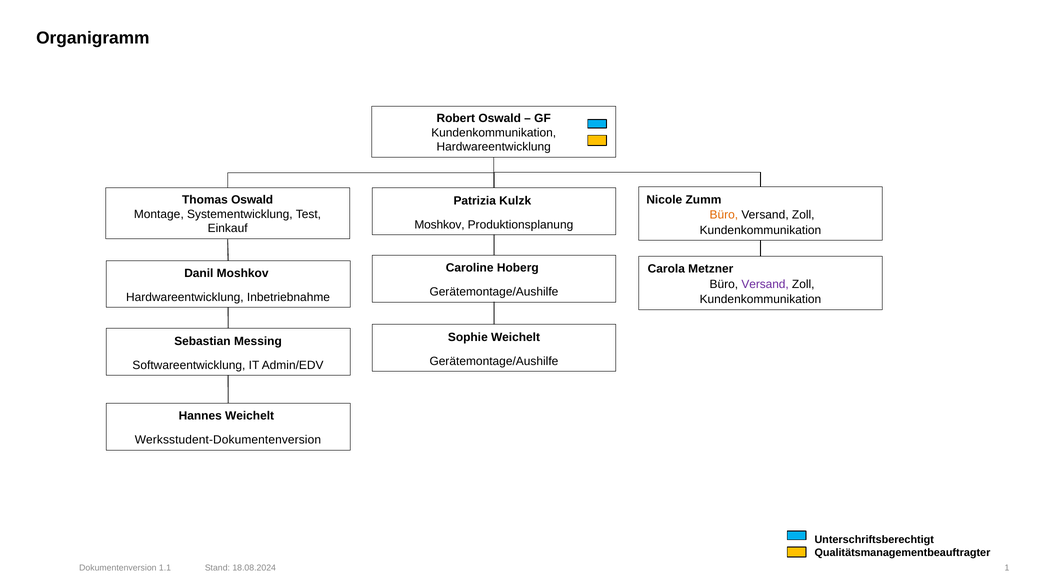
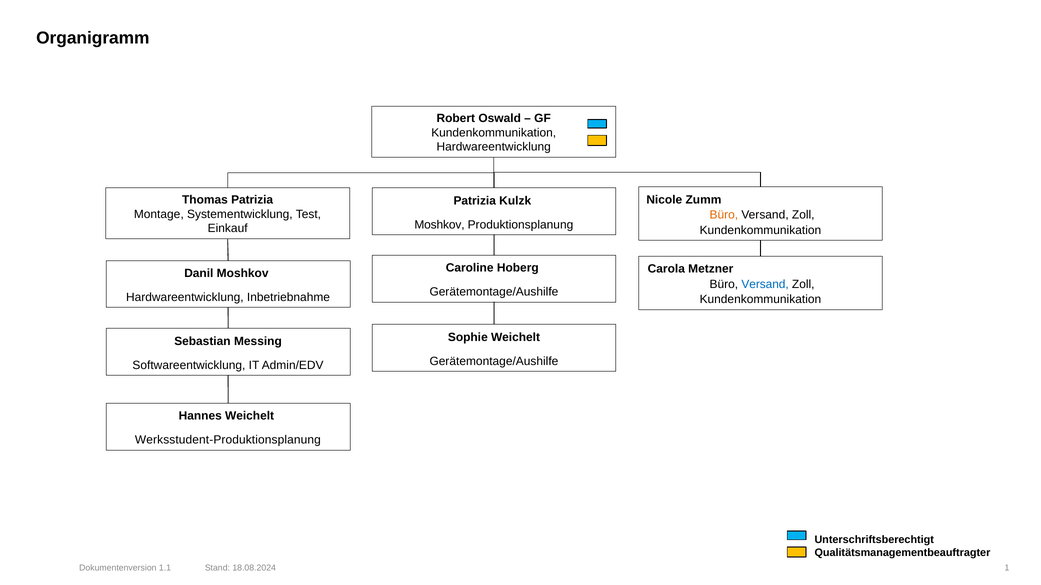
Thomas Oswald: Oswald -> Patrizia
Versand at (765, 285) colour: purple -> blue
Werksstudent-Dokumentenversion: Werksstudent-Dokumentenversion -> Werksstudent-Produktionsplanung
